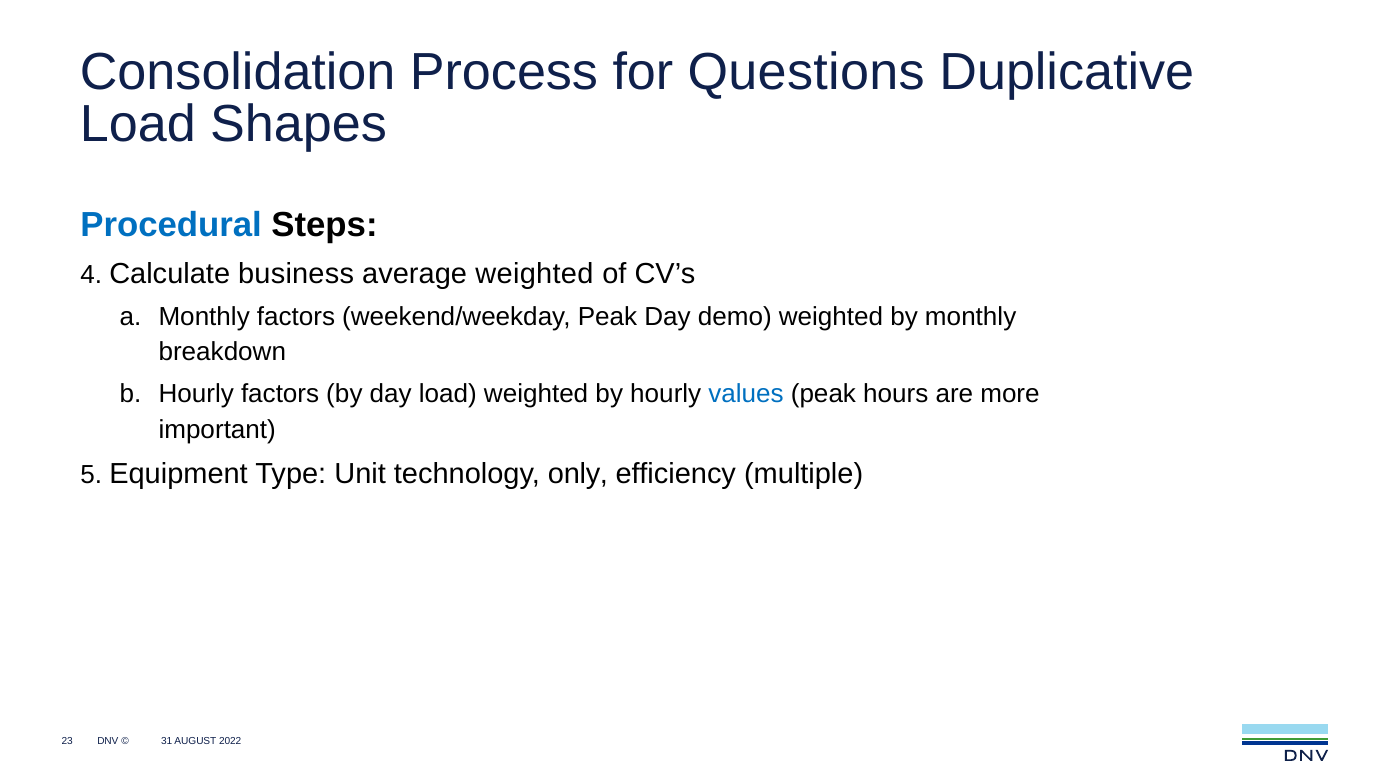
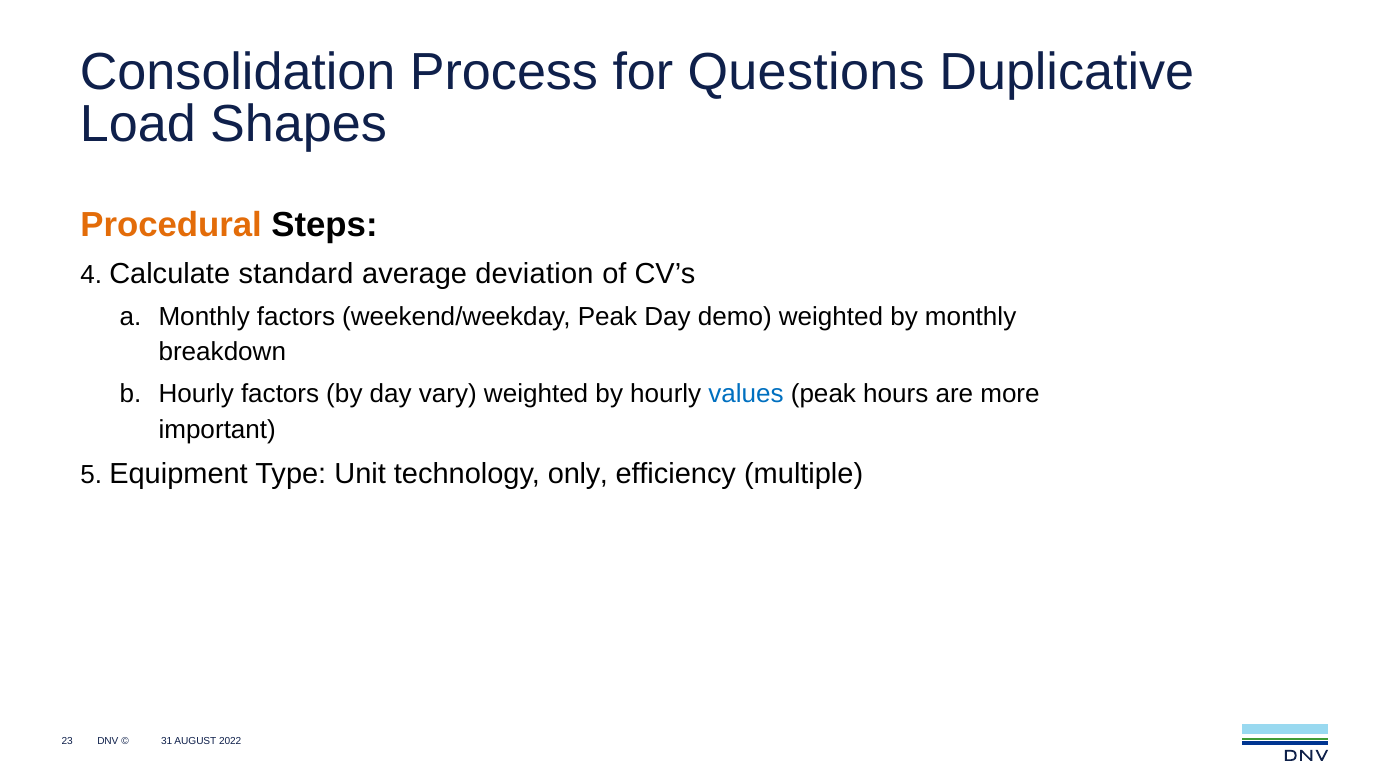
Procedural colour: blue -> orange
business: business -> standard
average weighted: weighted -> deviation
day load: load -> vary
